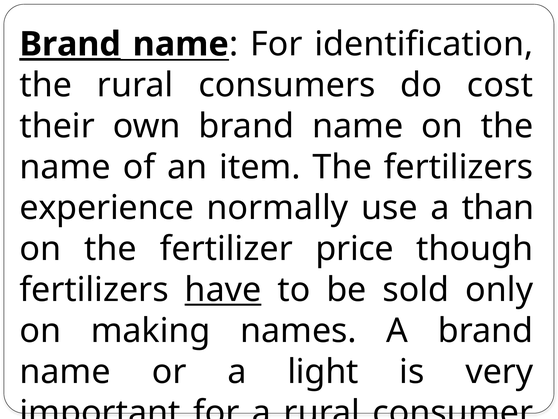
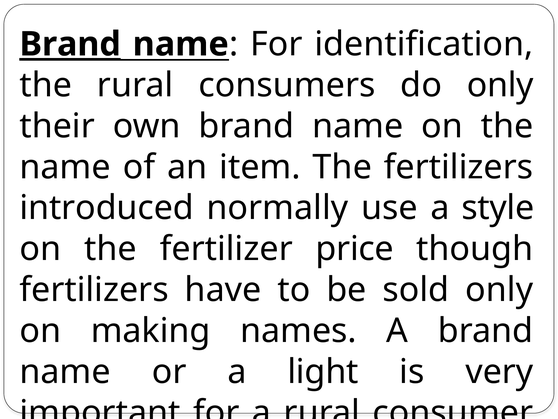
do cost: cost -> only
experience: experience -> introduced
than: than -> style
have underline: present -> none
